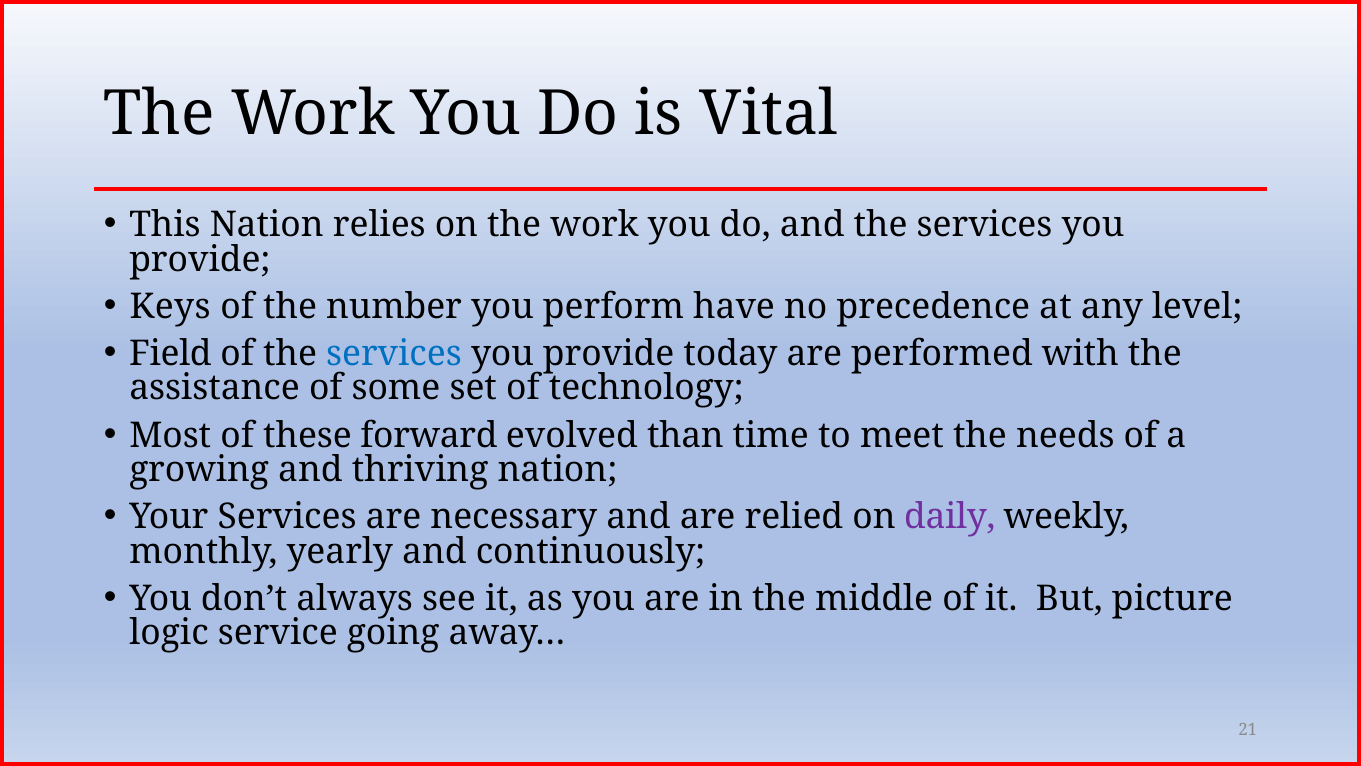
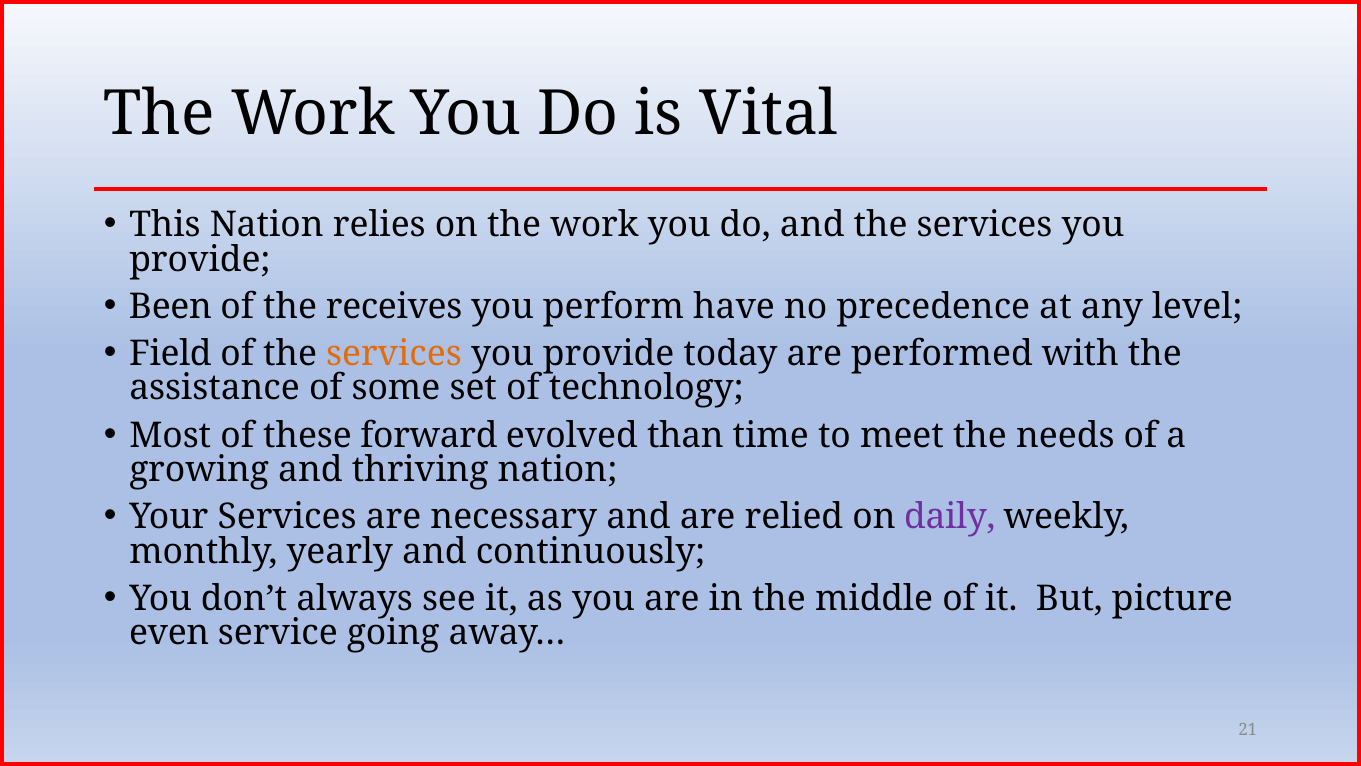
Keys: Keys -> Been
number: number -> receives
services at (394, 354) colour: blue -> orange
logic: logic -> even
